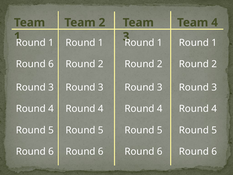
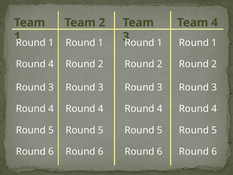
6 at (51, 64): 6 -> 4
